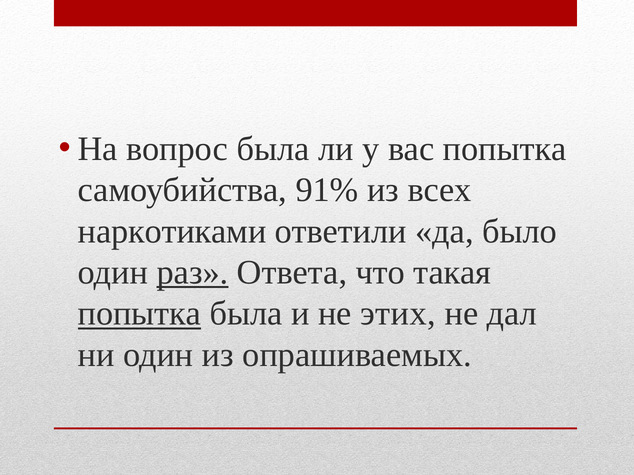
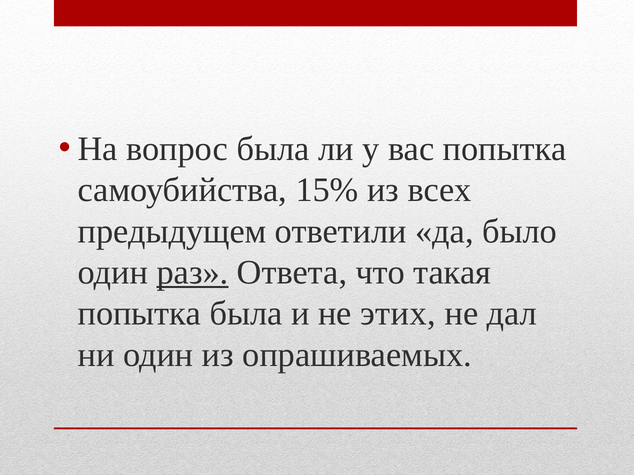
91%: 91% -> 15%
наркотиками: наркотиками -> предыдущем
попытка at (139, 314) underline: present -> none
